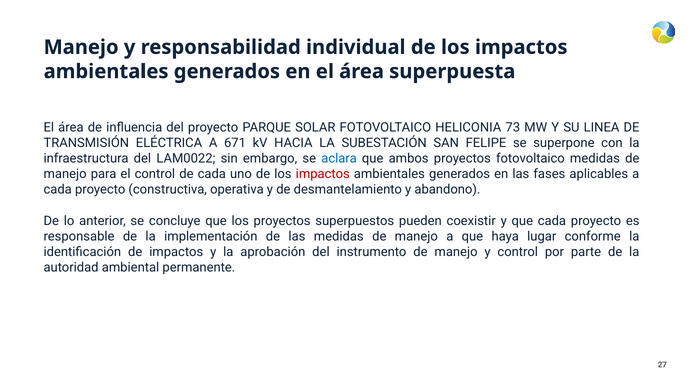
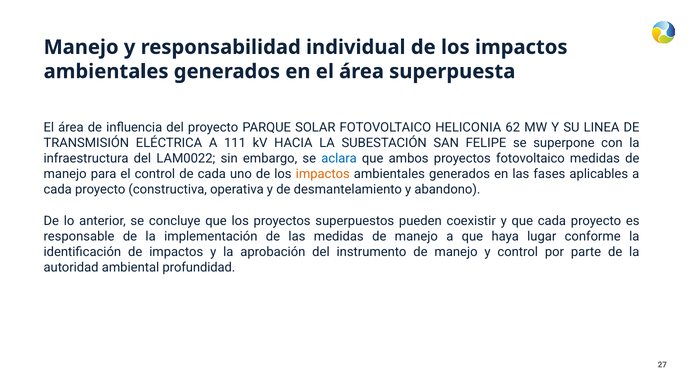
73: 73 -> 62
671: 671 -> 111
impactos at (323, 174) colour: red -> orange
permanente: permanente -> profundidad
